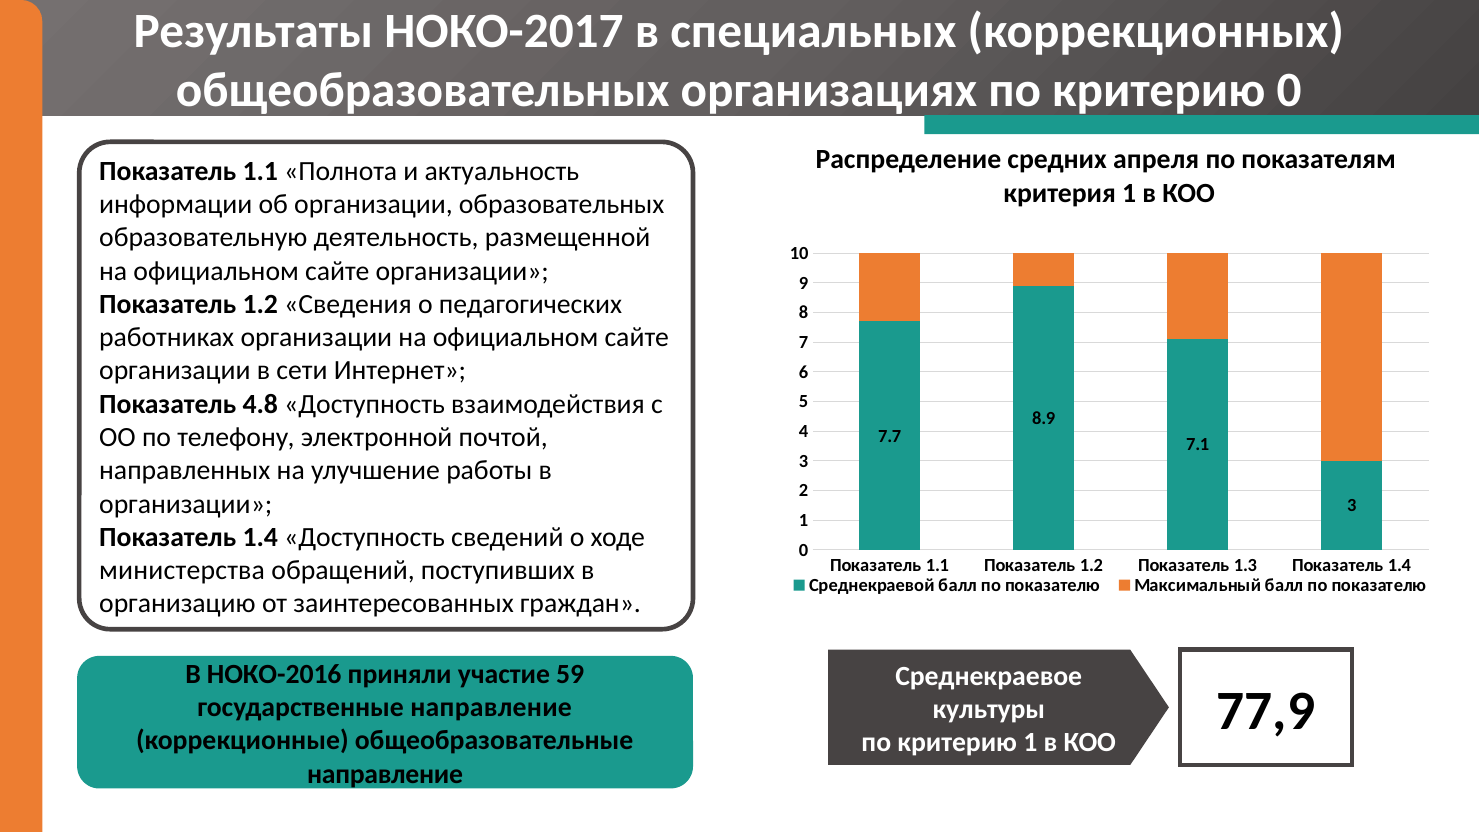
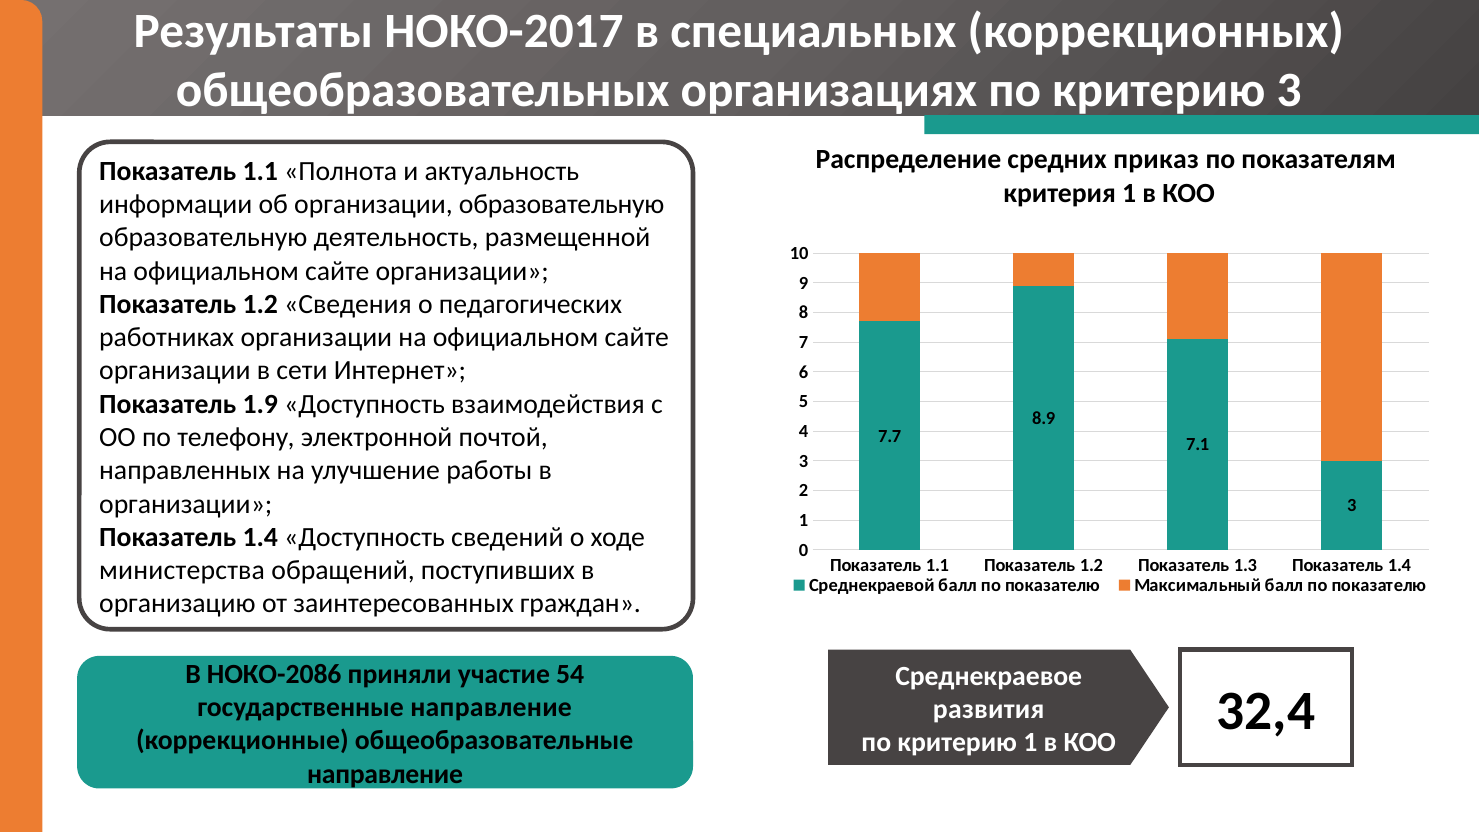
критерию 0: 0 -> 3
апреля: апреля -> приказ
организации образовательных: образовательных -> образовательную
4.8: 4.8 -> 1.9
НОКО-2016: НОКО-2016 -> НОКО-2086
59: 59 -> 54
77,9: 77,9 -> 32,4
культуры: культуры -> развития
